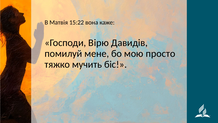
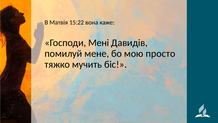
Вірю: Вірю -> Мені
